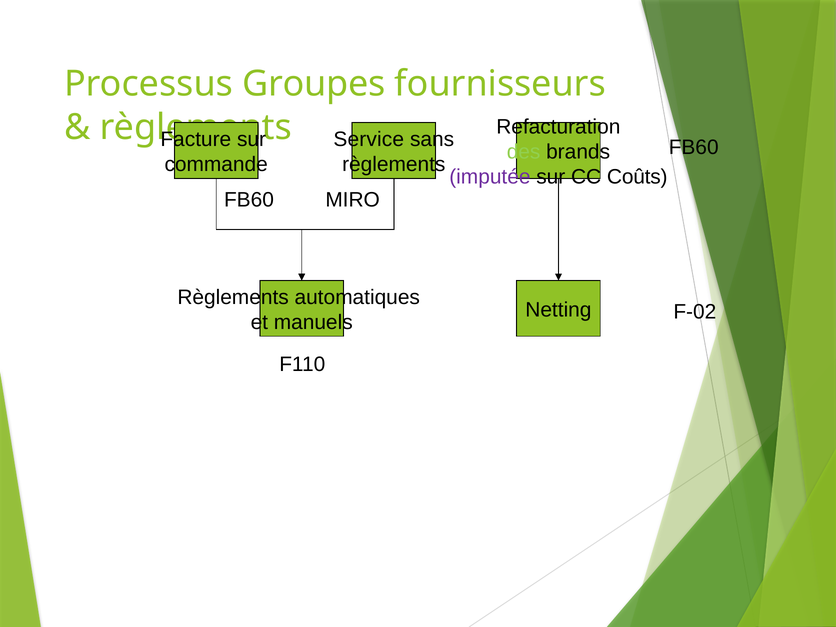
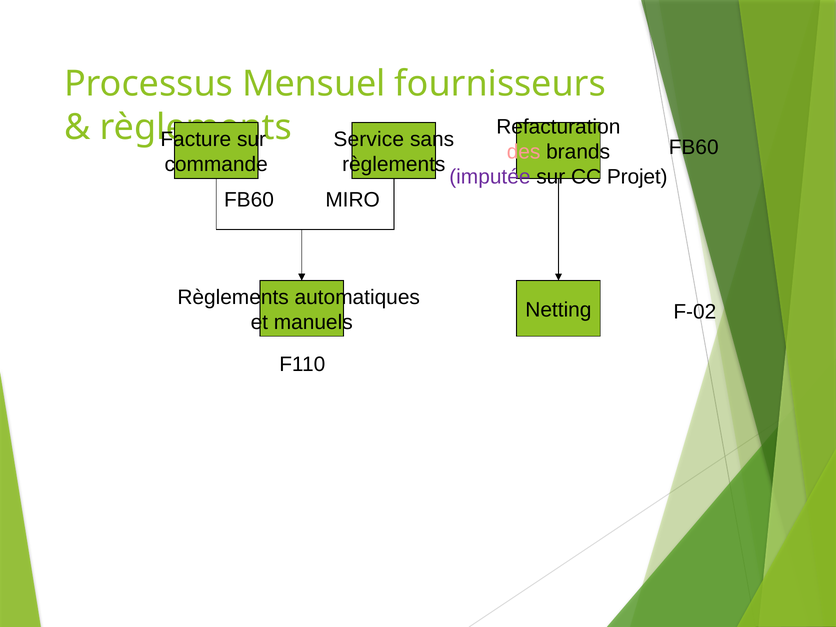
Groupes: Groupes -> Mensuel
des colour: light green -> pink
Coûts: Coûts -> Projet
